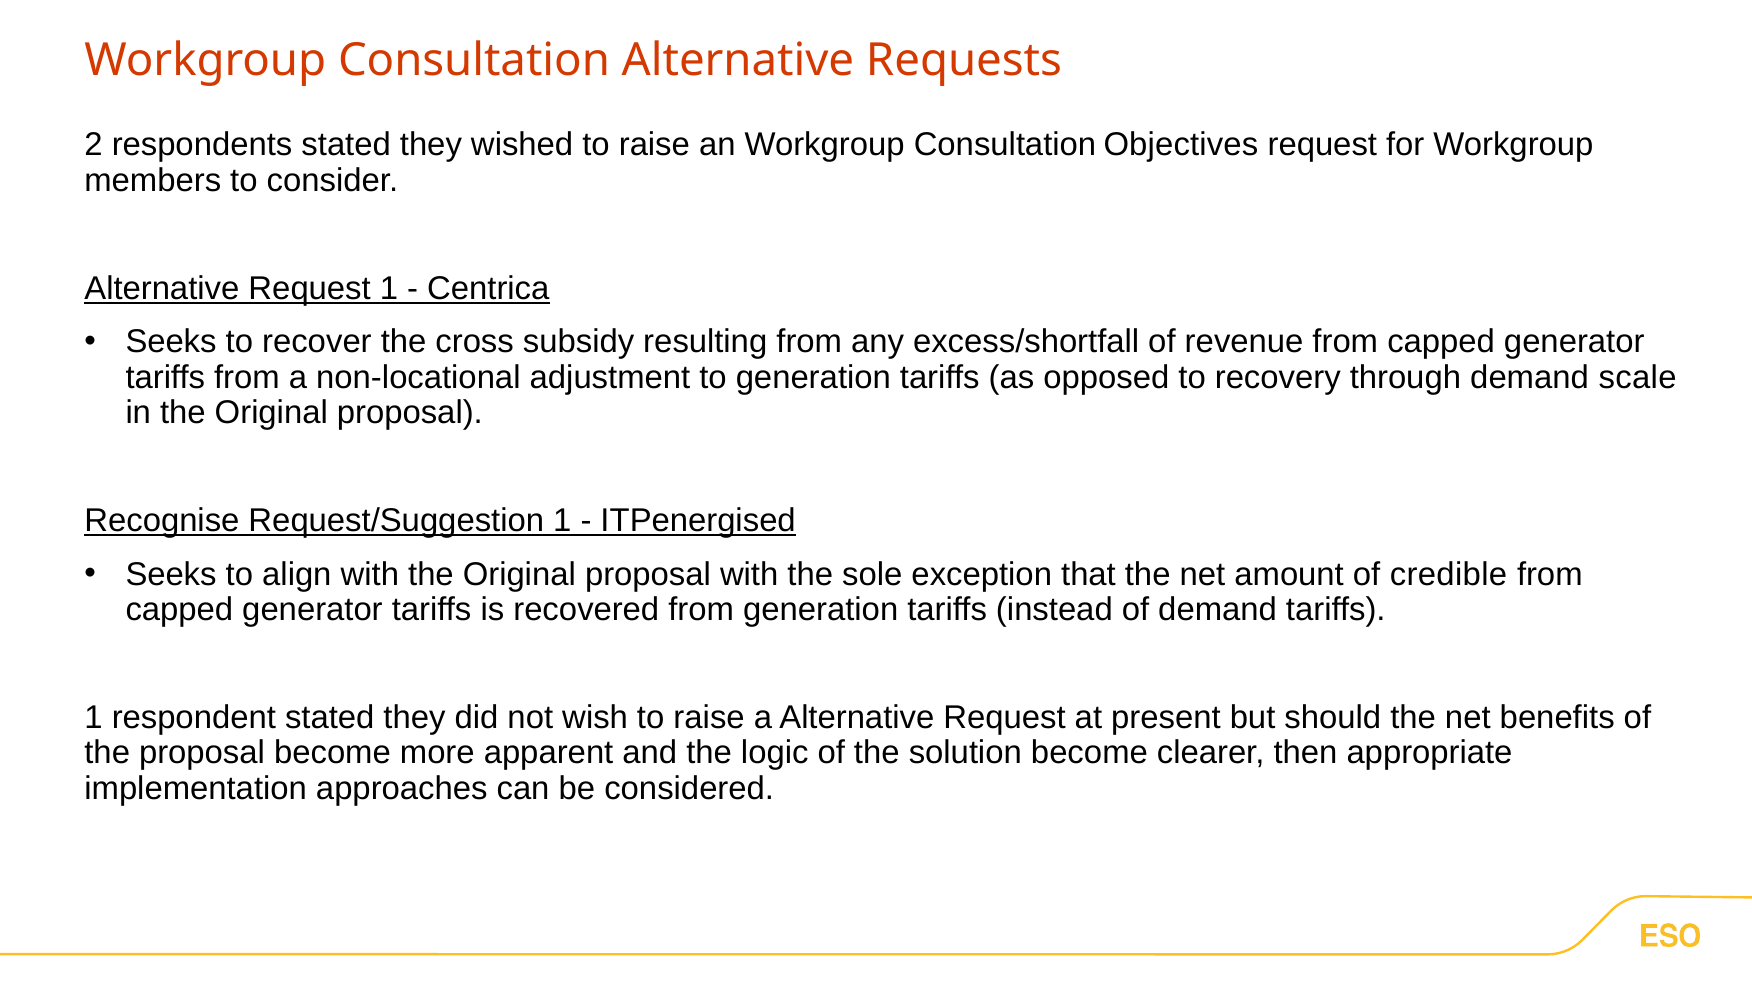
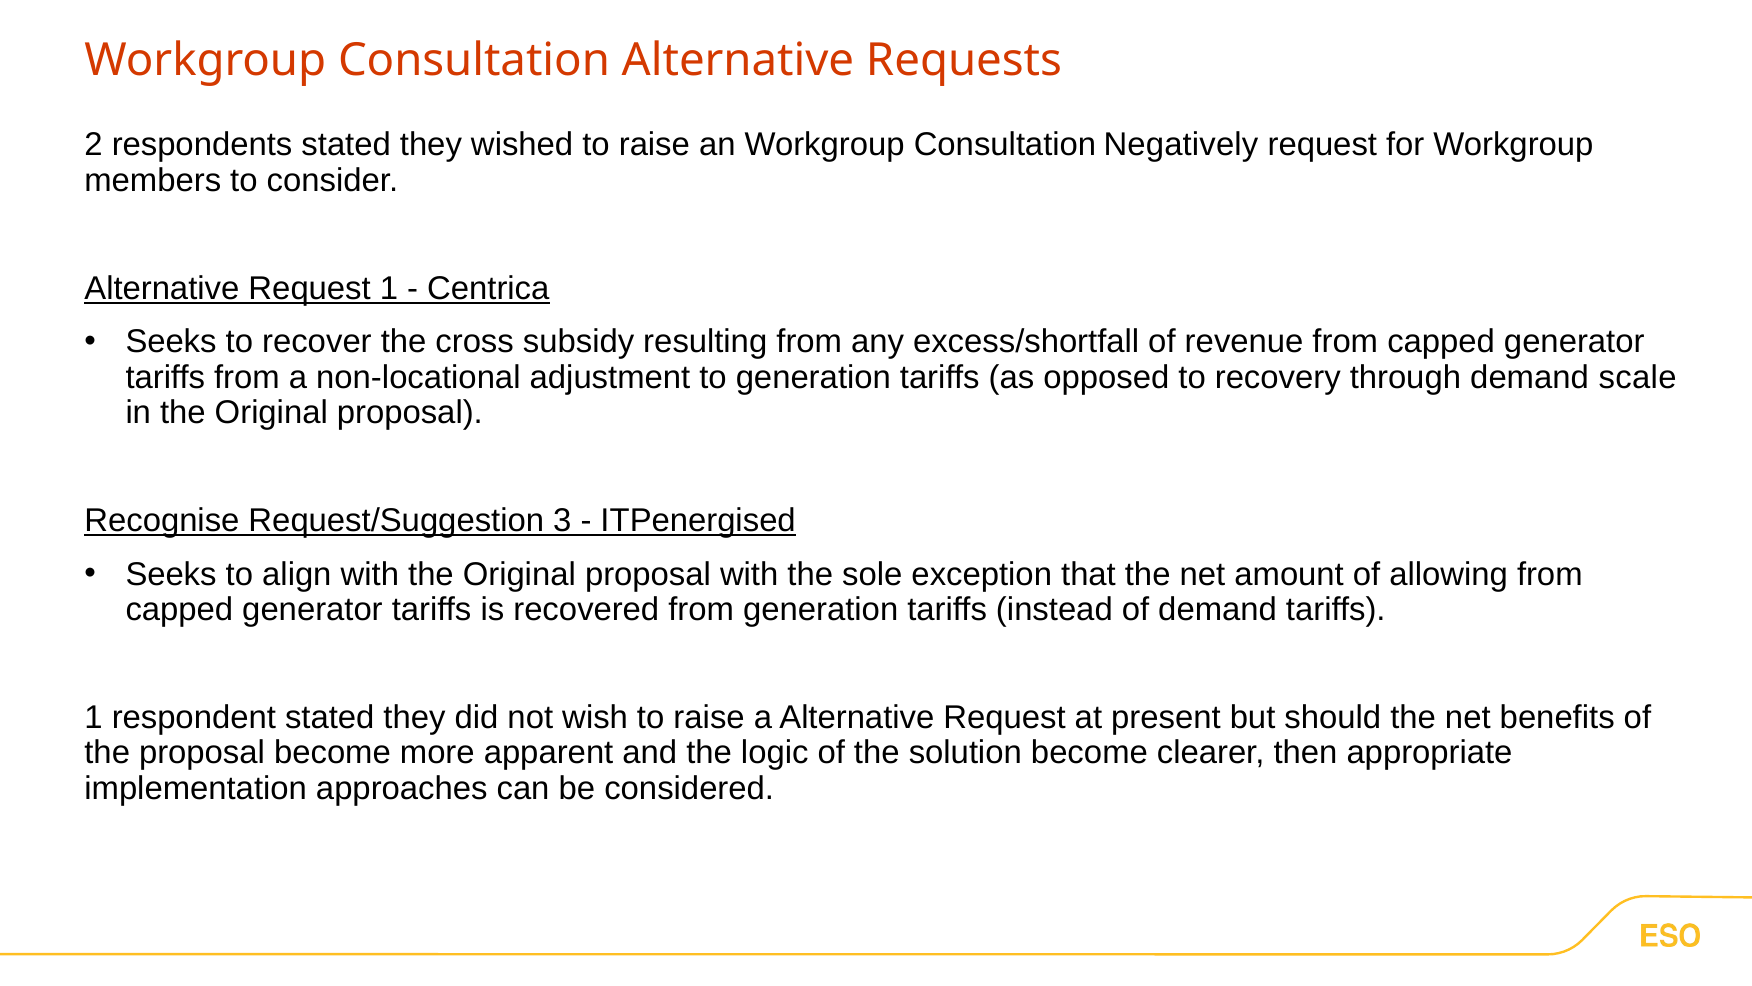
Objectives: Objectives -> Negatively
Request/Suggestion 1: 1 -> 3
credible: credible -> allowing
